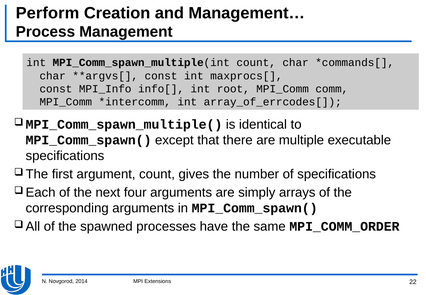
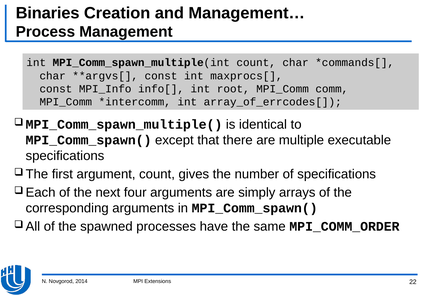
Perform: Perform -> Binaries
